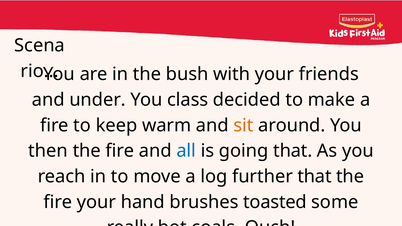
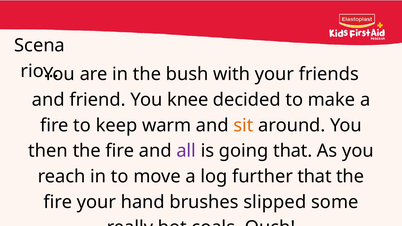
under: under -> friend
class: class -> knee
all colour: blue -> purple
toasted: toasted -> slipped
